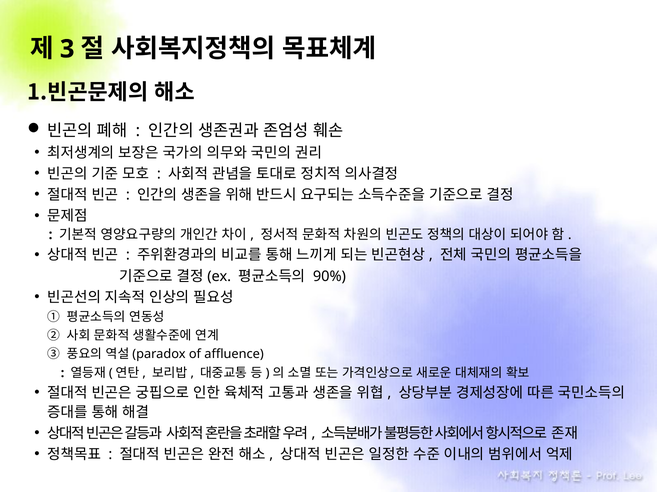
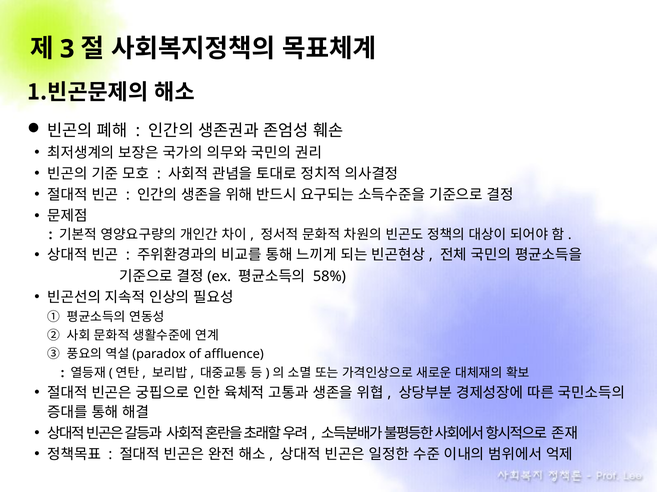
90%: 90% -> 58%
